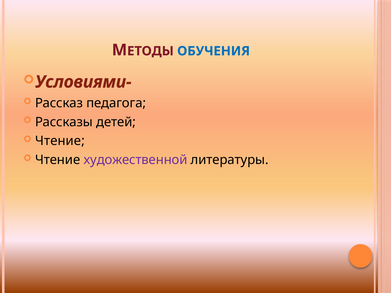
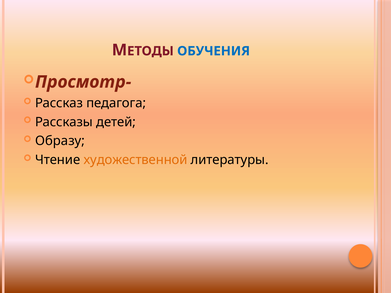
Условиями-: Условиями- -> Просмотр-
Чтение at (60, 141): Чтение -> Образу
художественной colour: purple -> orange
